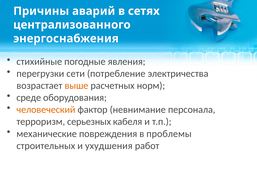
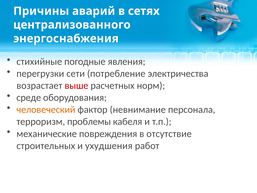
выше colour: orange -> red
серьезных: серьезных -> проблемы
проблемы: проблемы -> отсутствие
